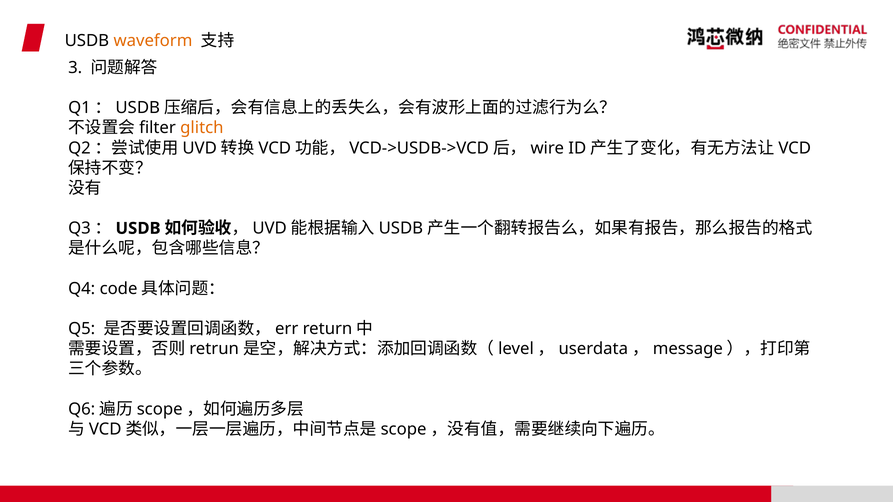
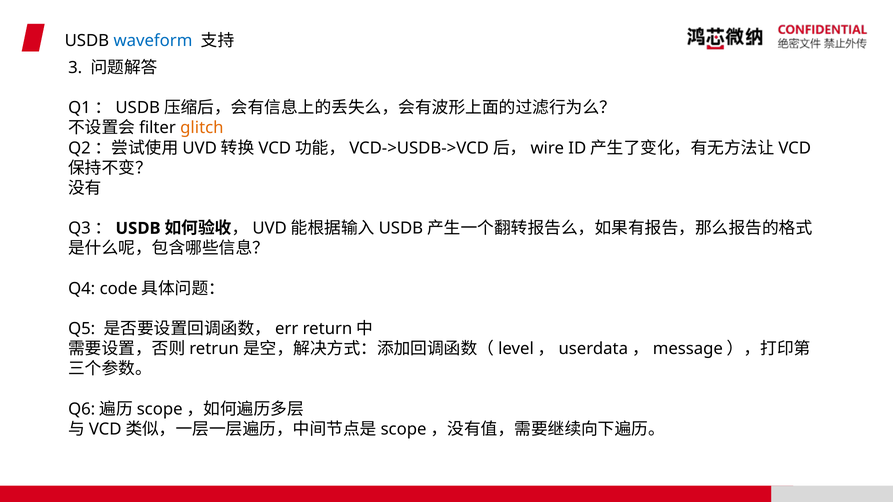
waveform colour: orange -> blue
